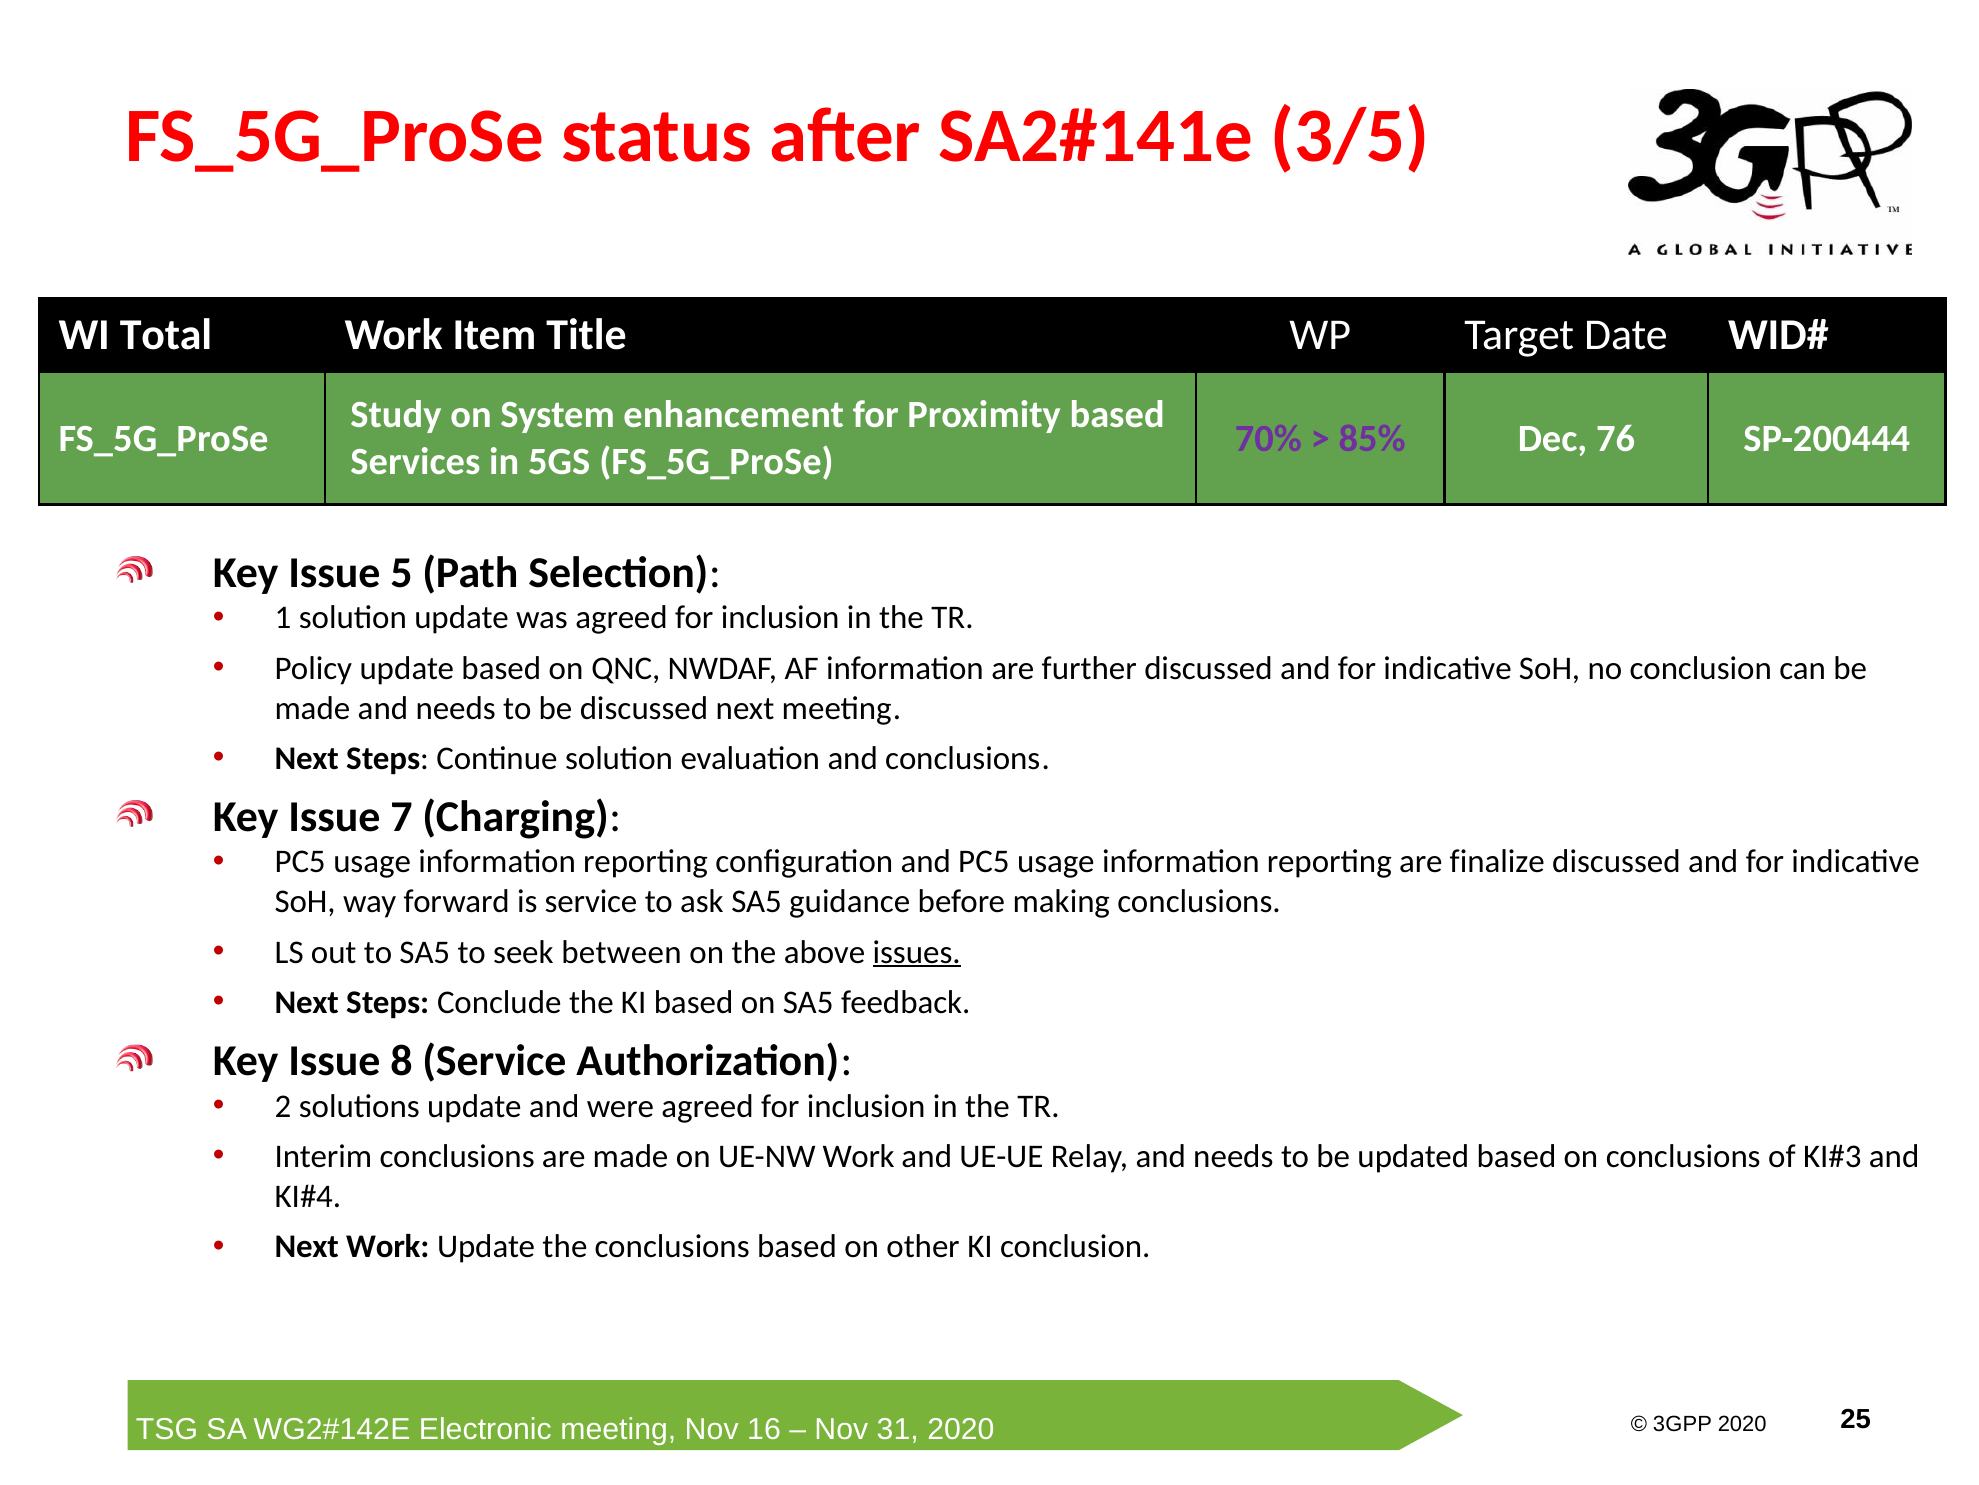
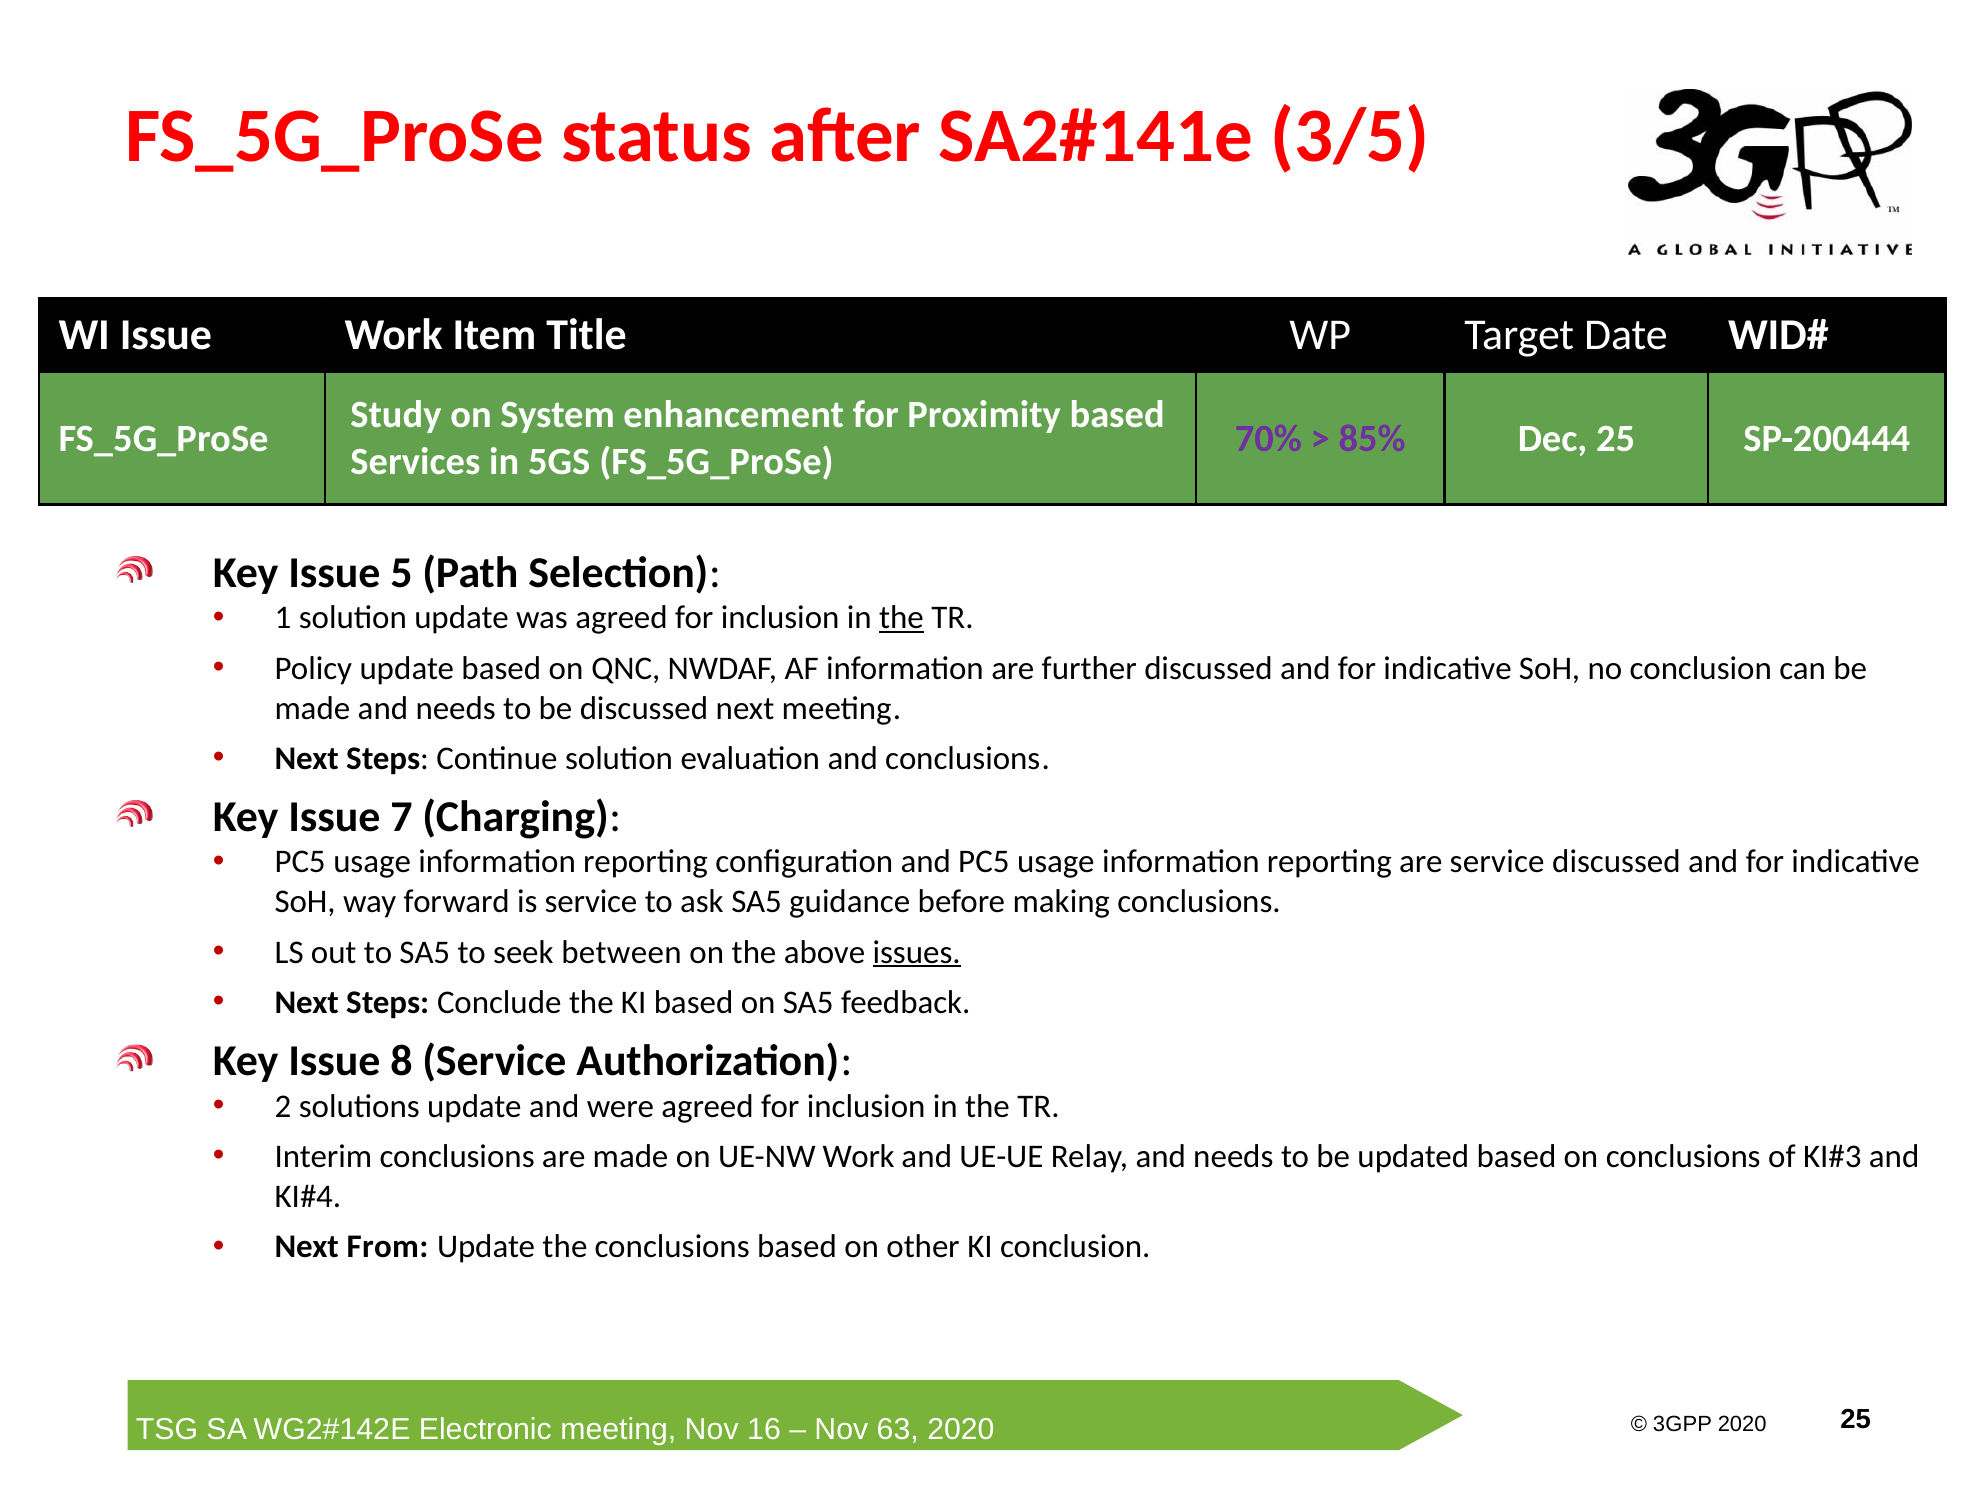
WI Total: Total -> Issue
Dec 76: 76 -> 25
the at (901, 618) underline: none -> present
are finalize: finalize -> service
Next Work: Work -> From
31: 31 -> 63
